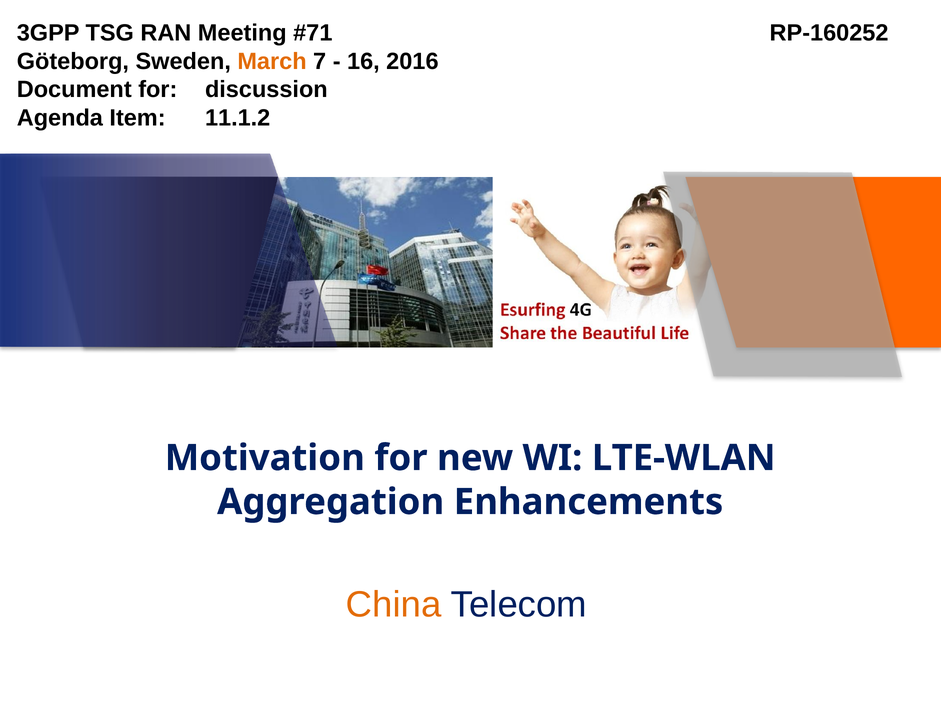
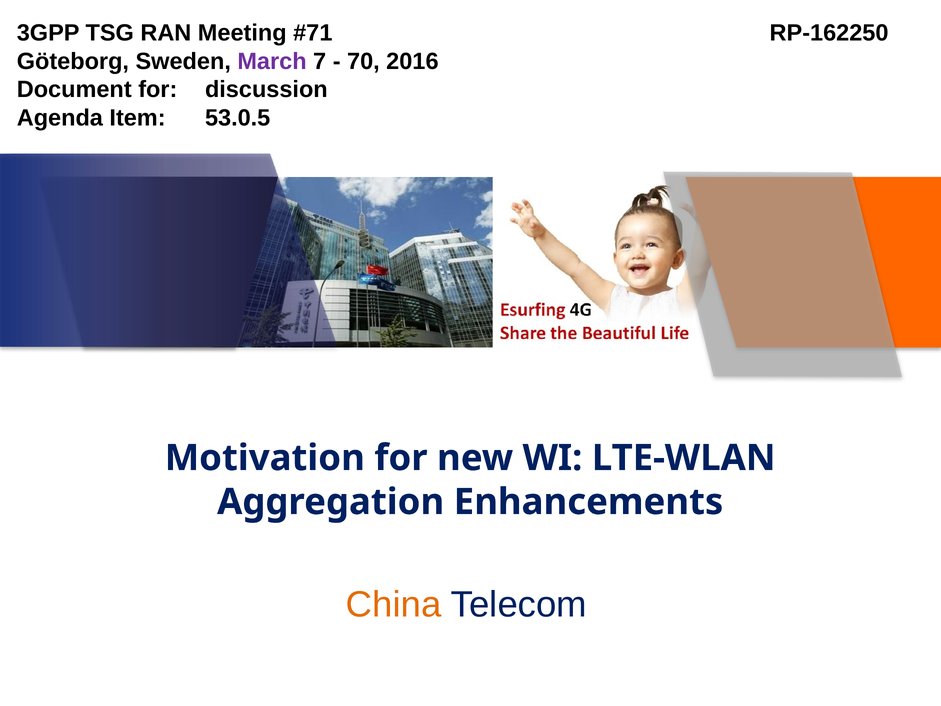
RP-160252: RP-160252 -> RP-162250
March colour: orange -> purple
16: 16 -> 70
11.1.2: 11.1.2 -> 53.0.5
